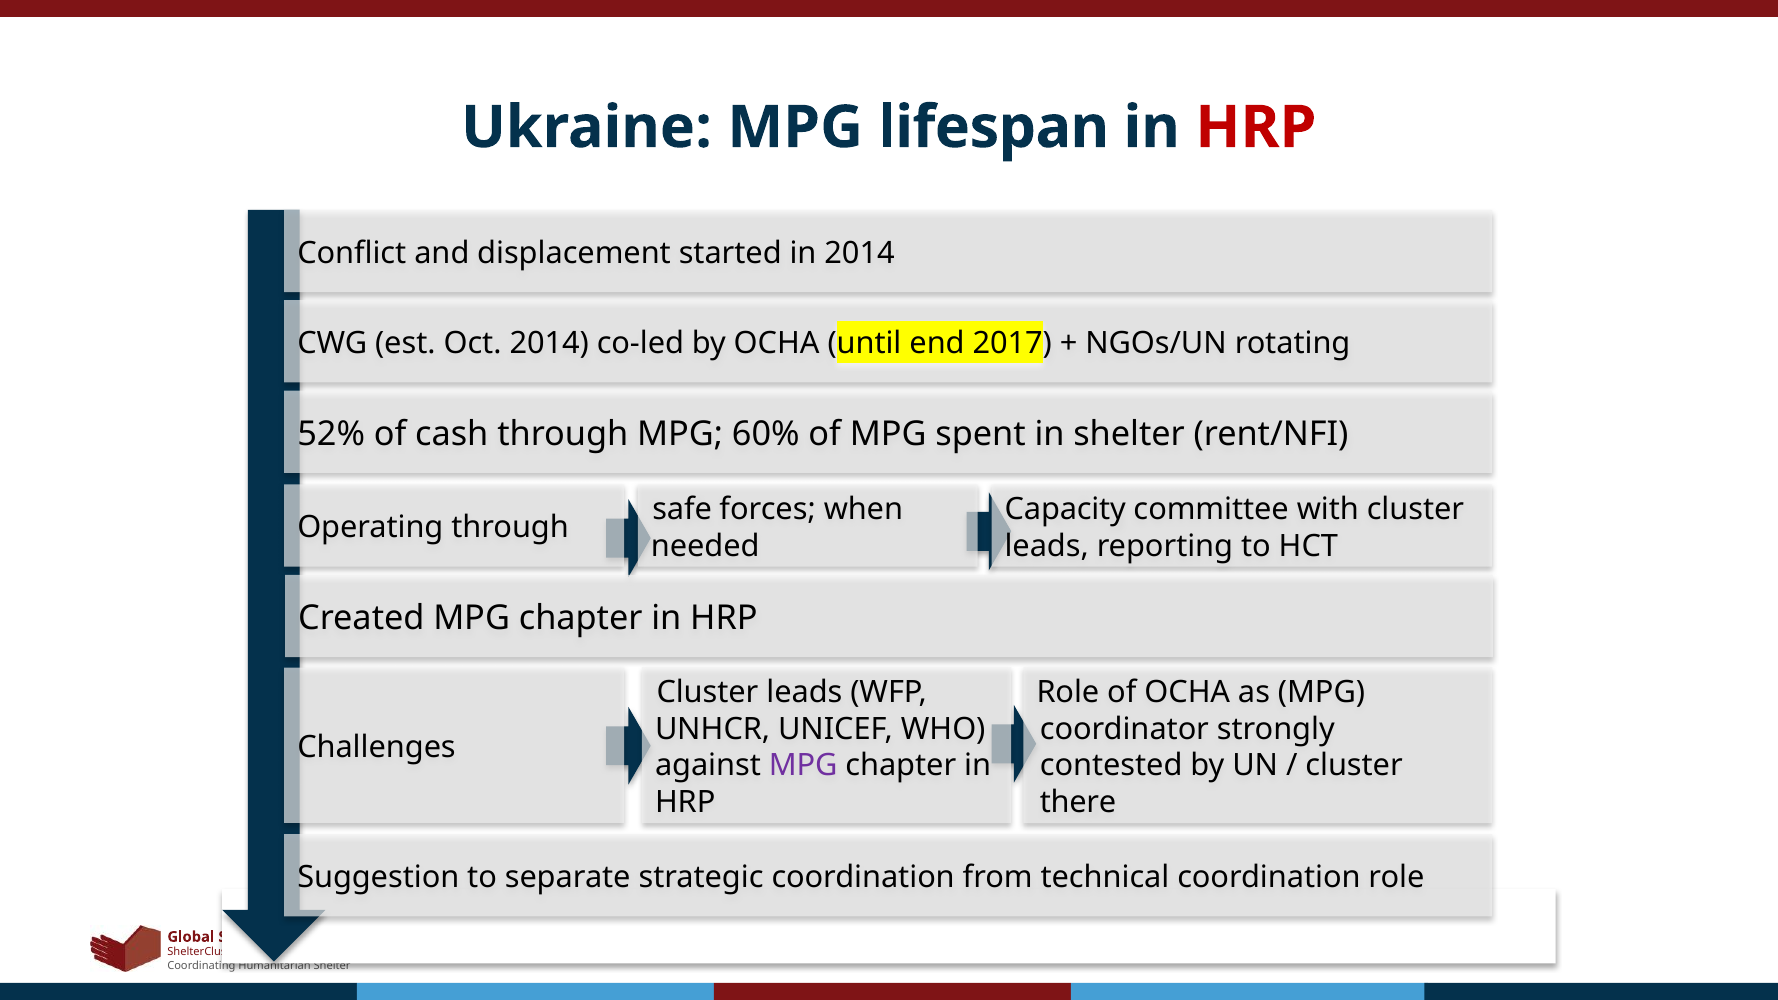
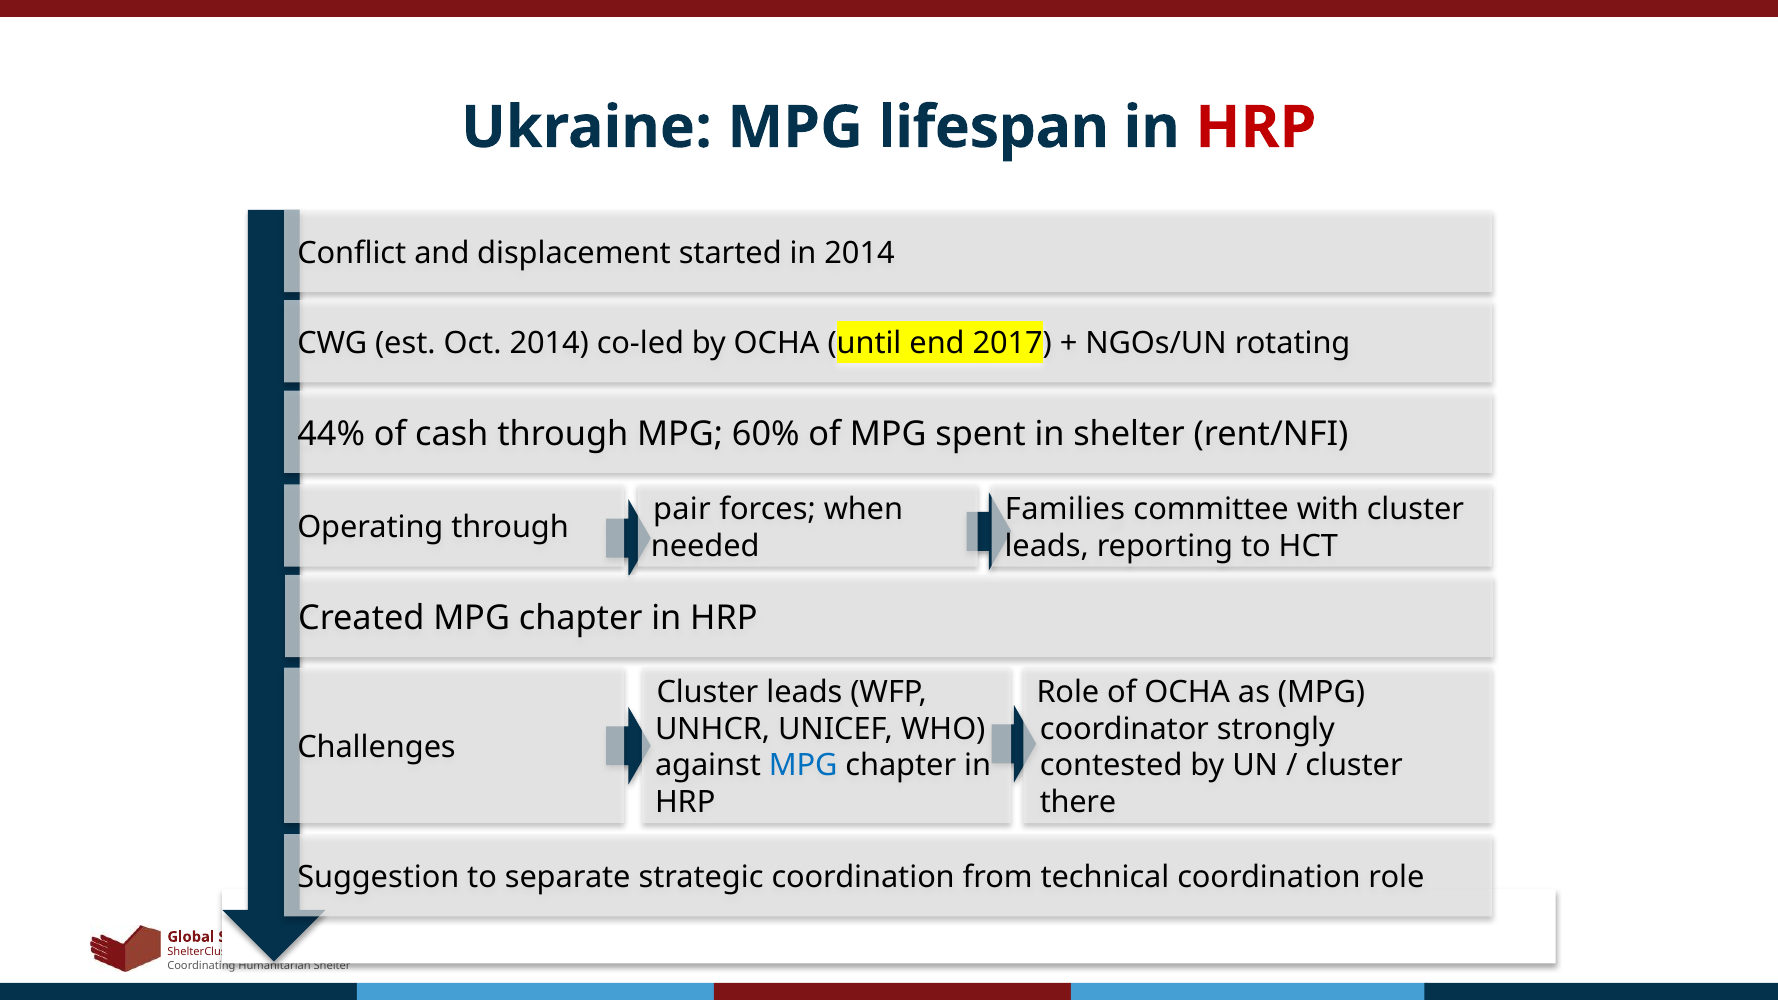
52%: 52% -> 44%
safe: safe -> pair
Capacity: Capacity -> Families
MPG at (803, 766) colour: purple -> blue
